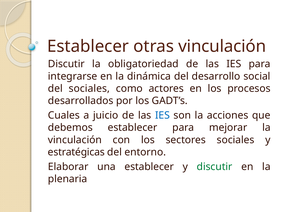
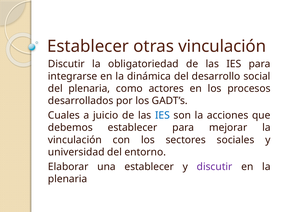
del sociales: sociales -> plenaria
estratégicas: estratégicas -> universidad
discutir at (215, 167) colour: green -> purple
